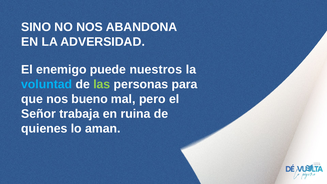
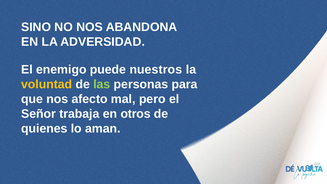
voluntad colour: light blue -> yellow
bueno: bueno -> afecto
ruina: ruina -> otros
